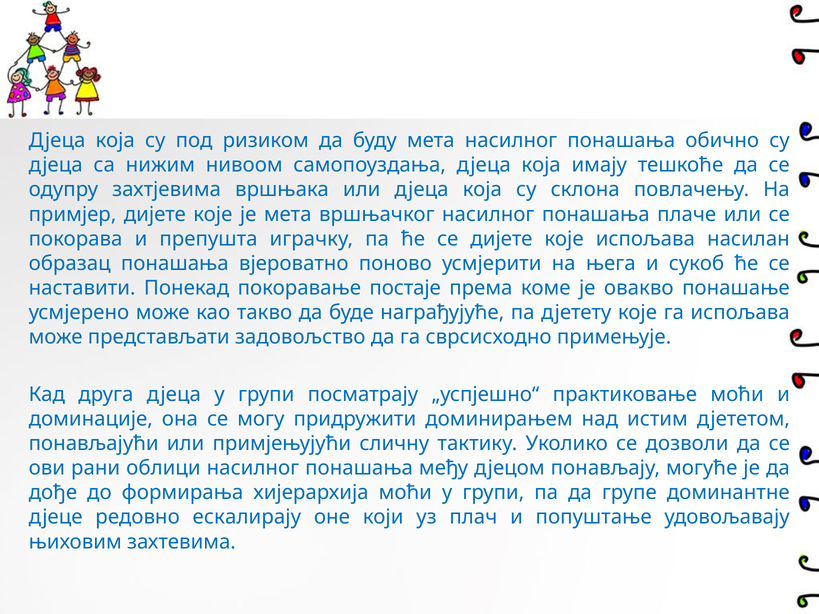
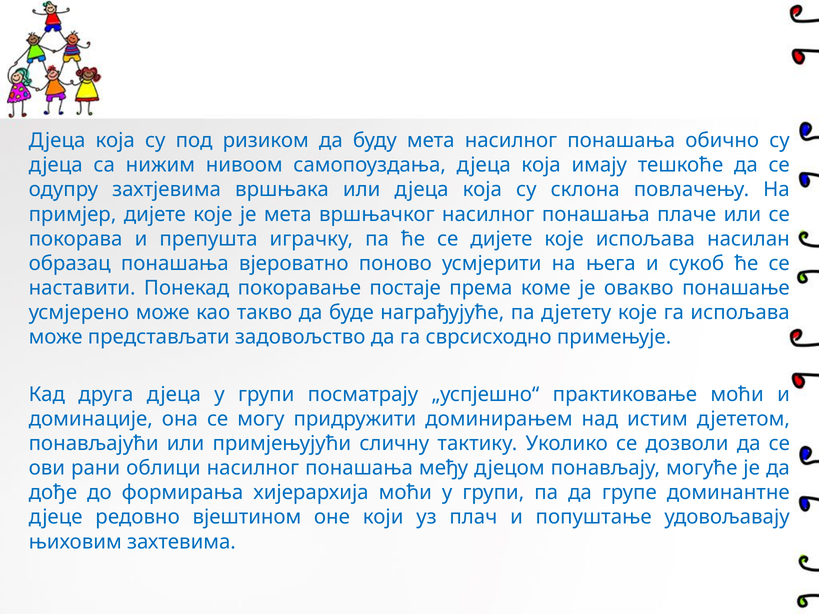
ескалирају: ескалирају -> вјештином
